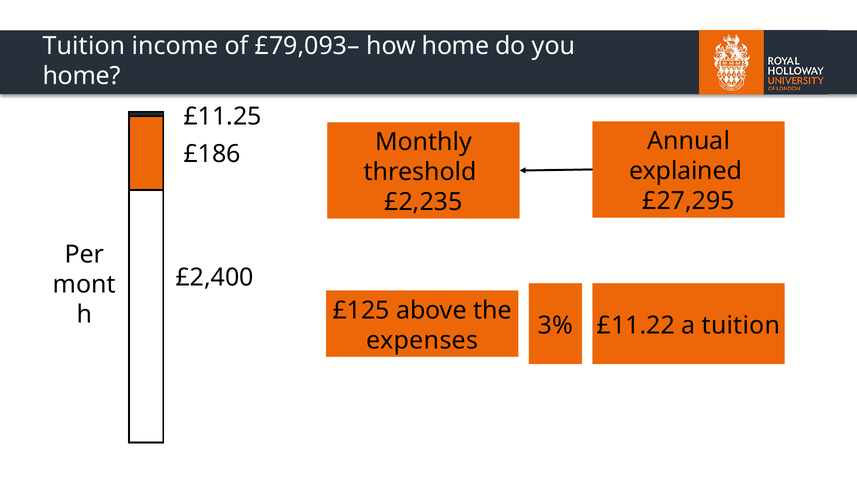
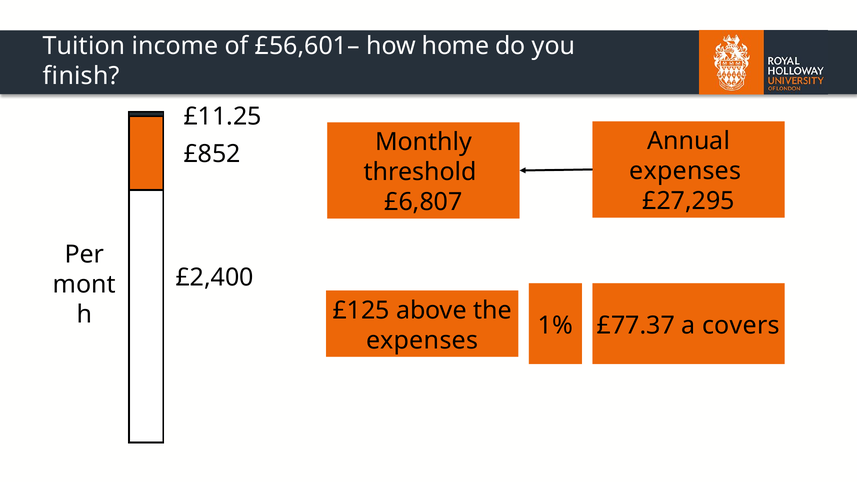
£79,093–: £79,093– -> £56,601–
home at (82, 76): home -> finish
£186: £186 -> £852
explained at (685, 171): explained -> expenses
£2,235: £2,235 -> £6,807
£11.22: £11.22 -> £77.37
a tuition: tuition -> covers
3%: 3% -> 1%
